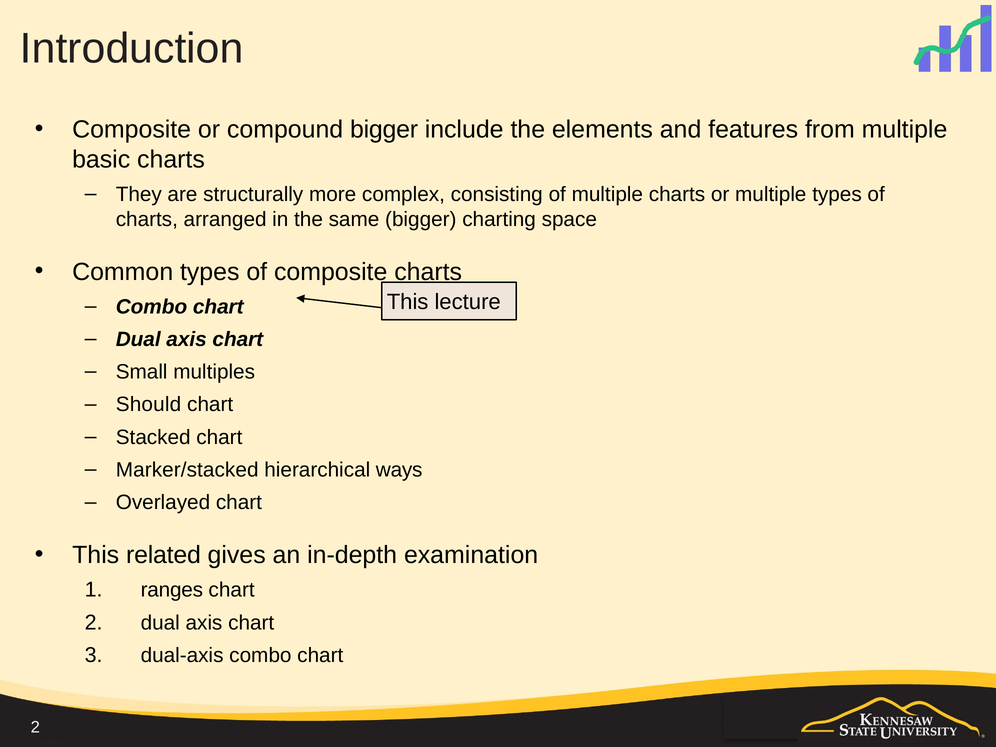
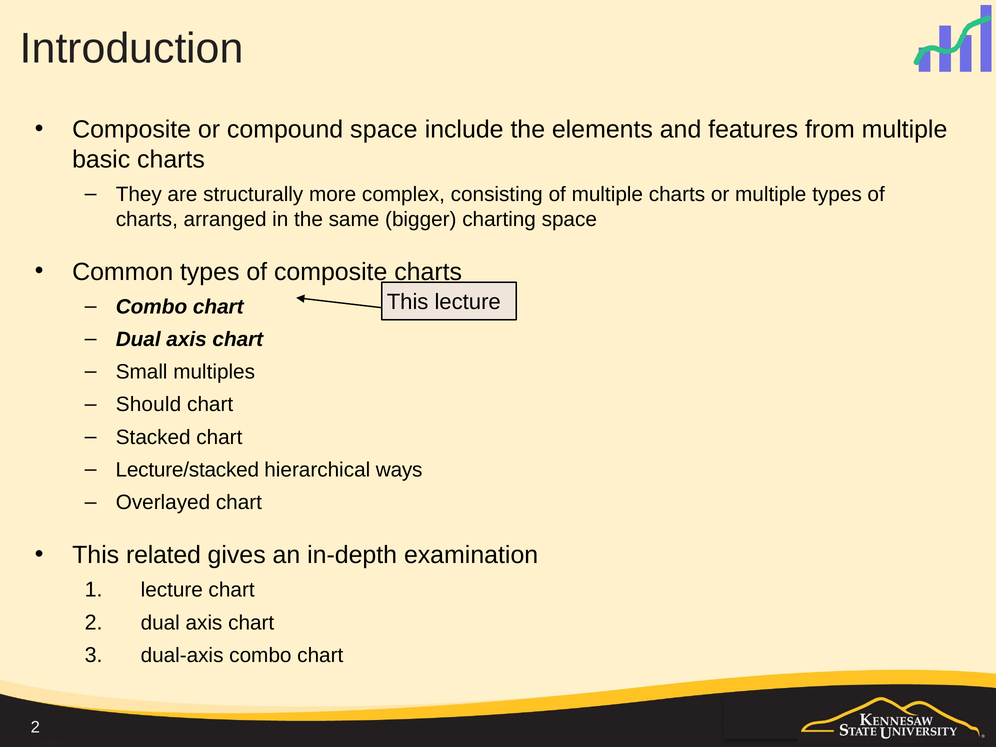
compound bigger: bigger -> space
Marker/stacked: Marker/stacked -> Lecture/stacked
ranges at (172, 590): ranges -> lecture
